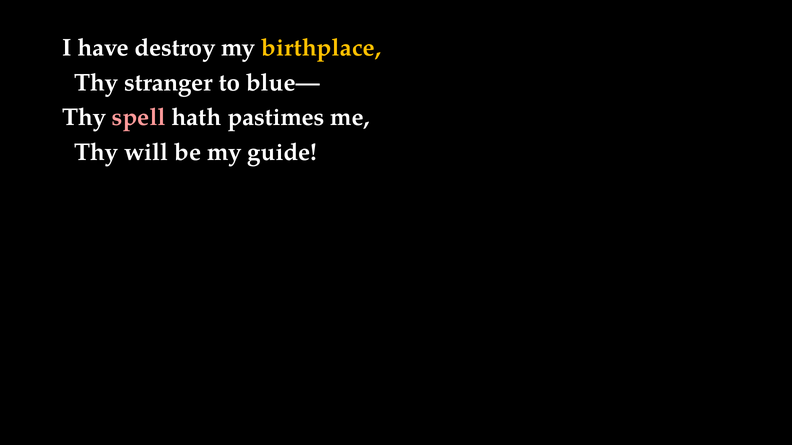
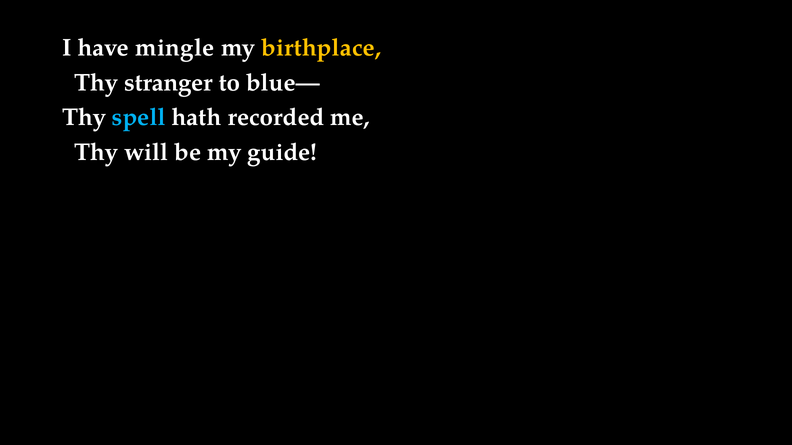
destroy: destroy -> mingle
spell colour: pink -> light blue
pastimes: pastimes -> recorded
